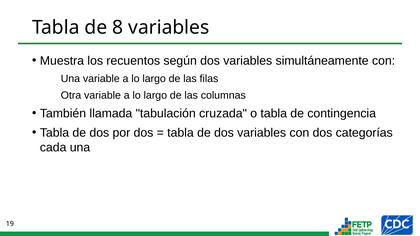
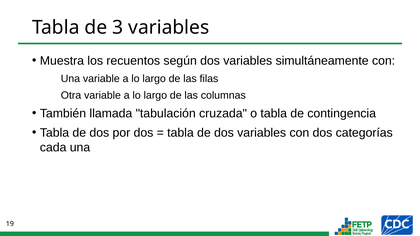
8: 8 -> 3
